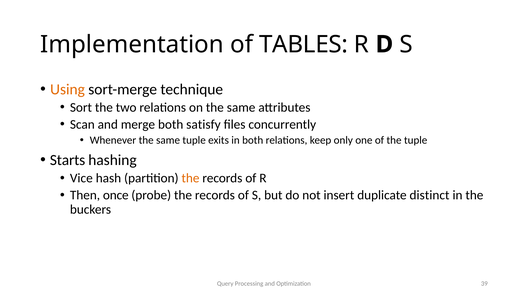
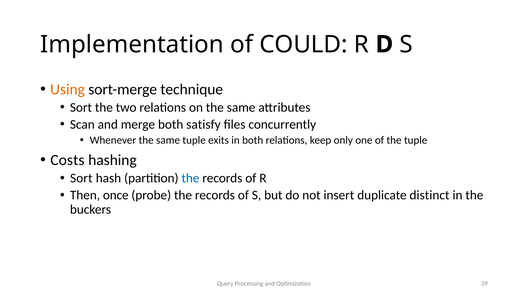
TABLES: TABLES -> COULD
Starts: Starts -> Costs
Vice at (81, 178): Vice -> Sort
the at (190, 178) colour: orange -> blue
